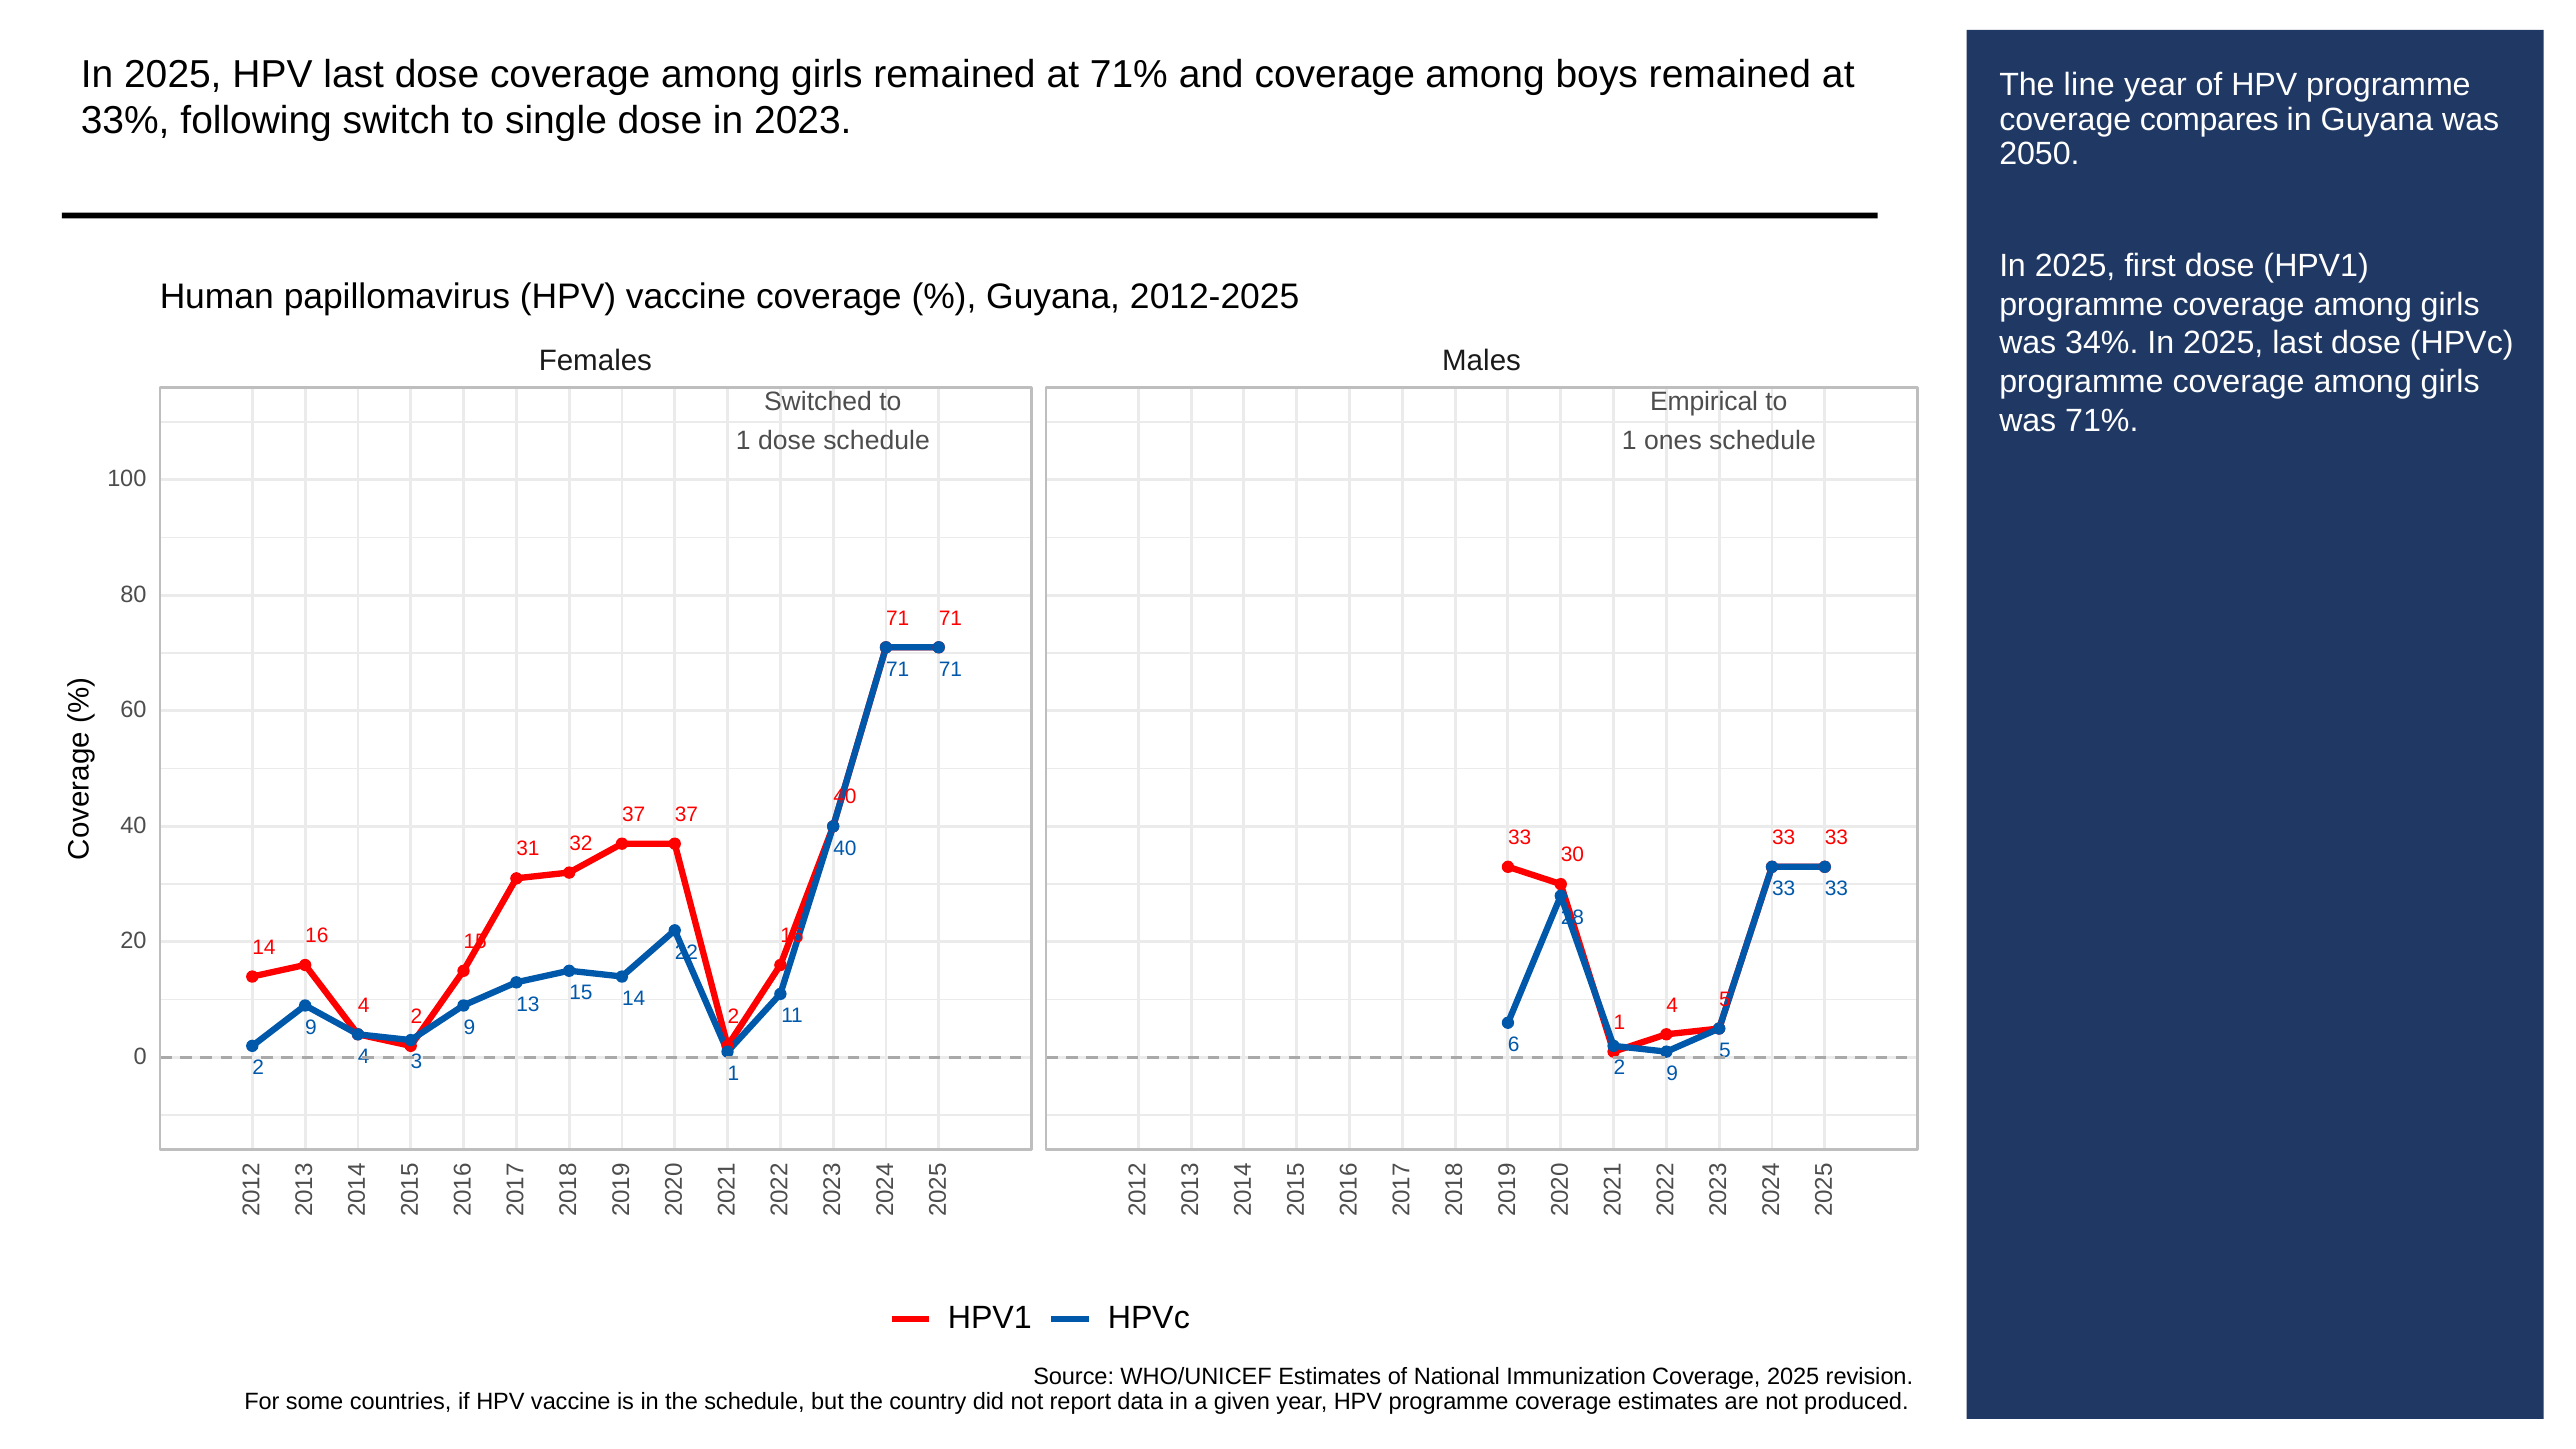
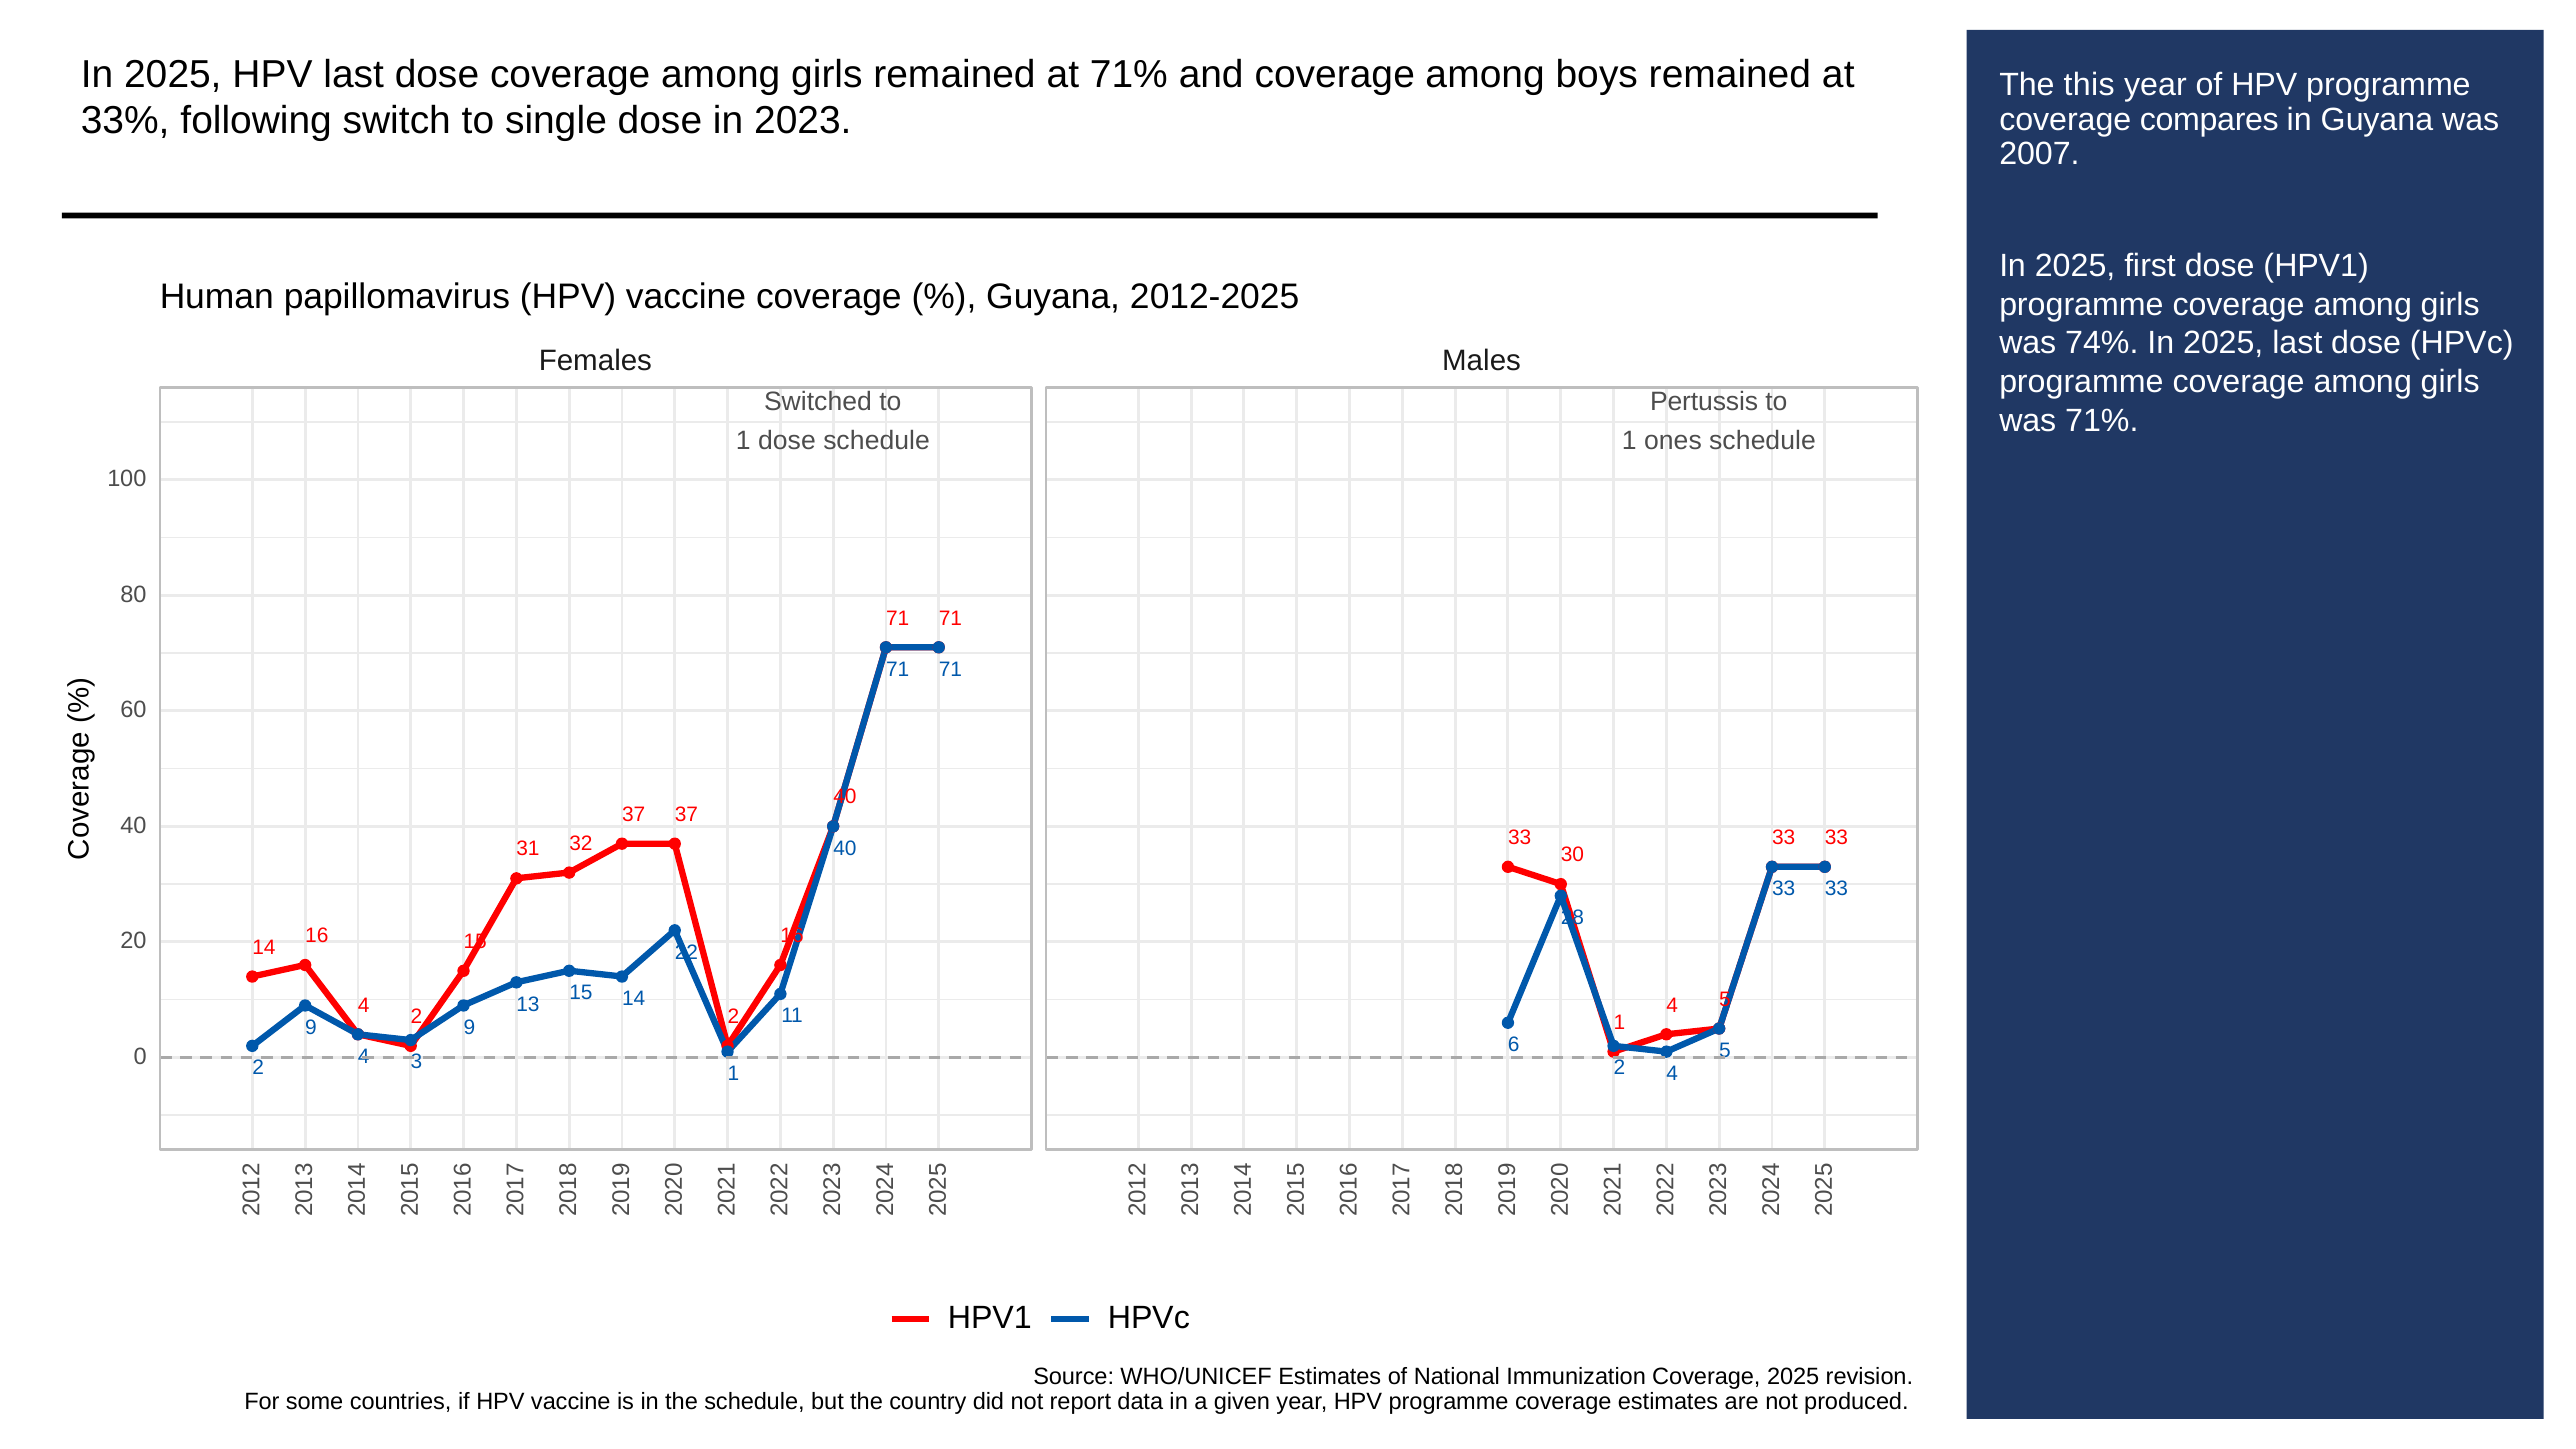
line: line -> this
2050: 2050 -> 2007
34%: 34% -> 74%
Empirical: Empirical -> Pertussis
9 at (1672, 1074): 9 -> 4
